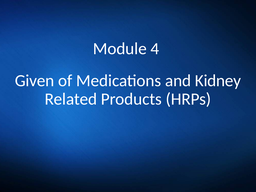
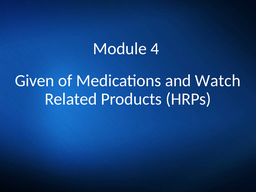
Kidney: Kidney -> Watch
